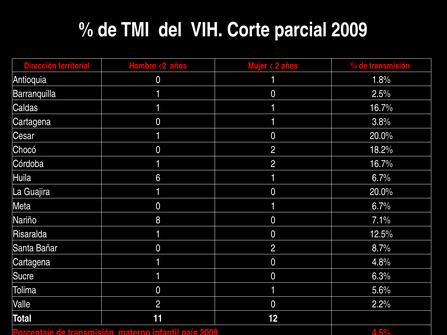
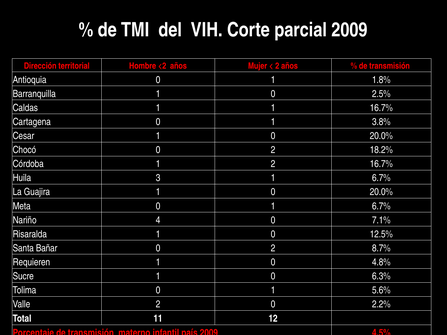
6: 6 -> 3
8: 8 -> 4
Cartagena at (31, 262): Cartagena -> Requieren
